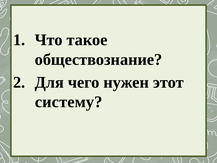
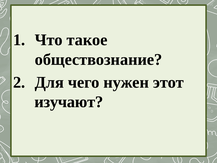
систему: систему -> изучают
